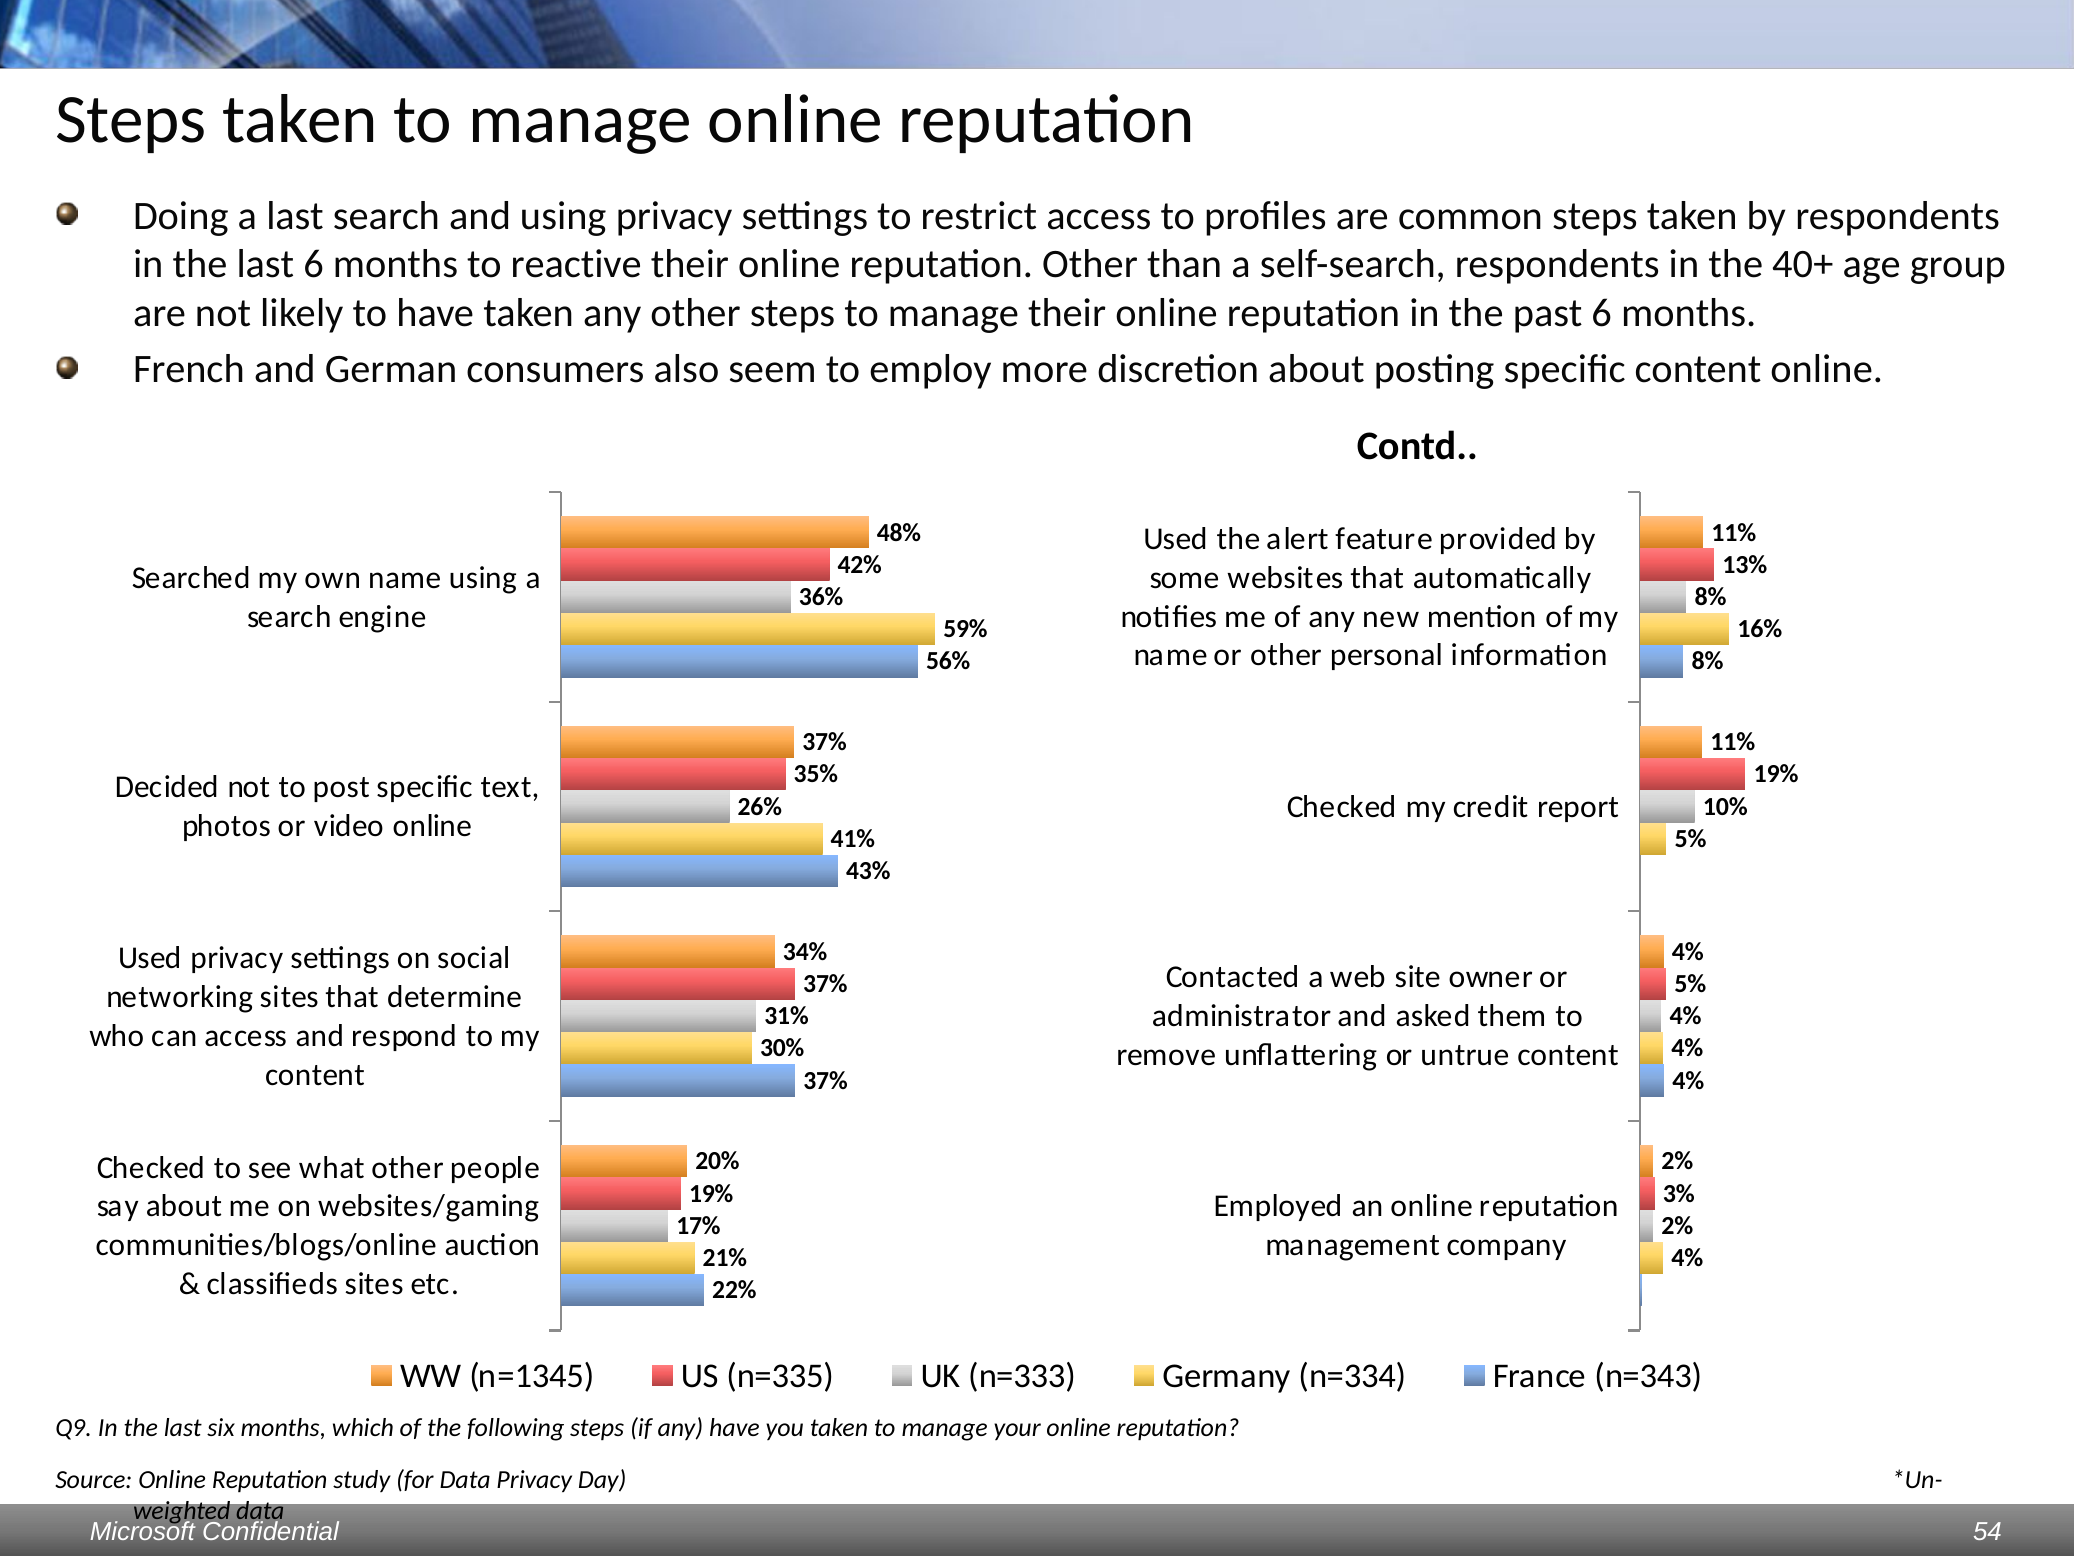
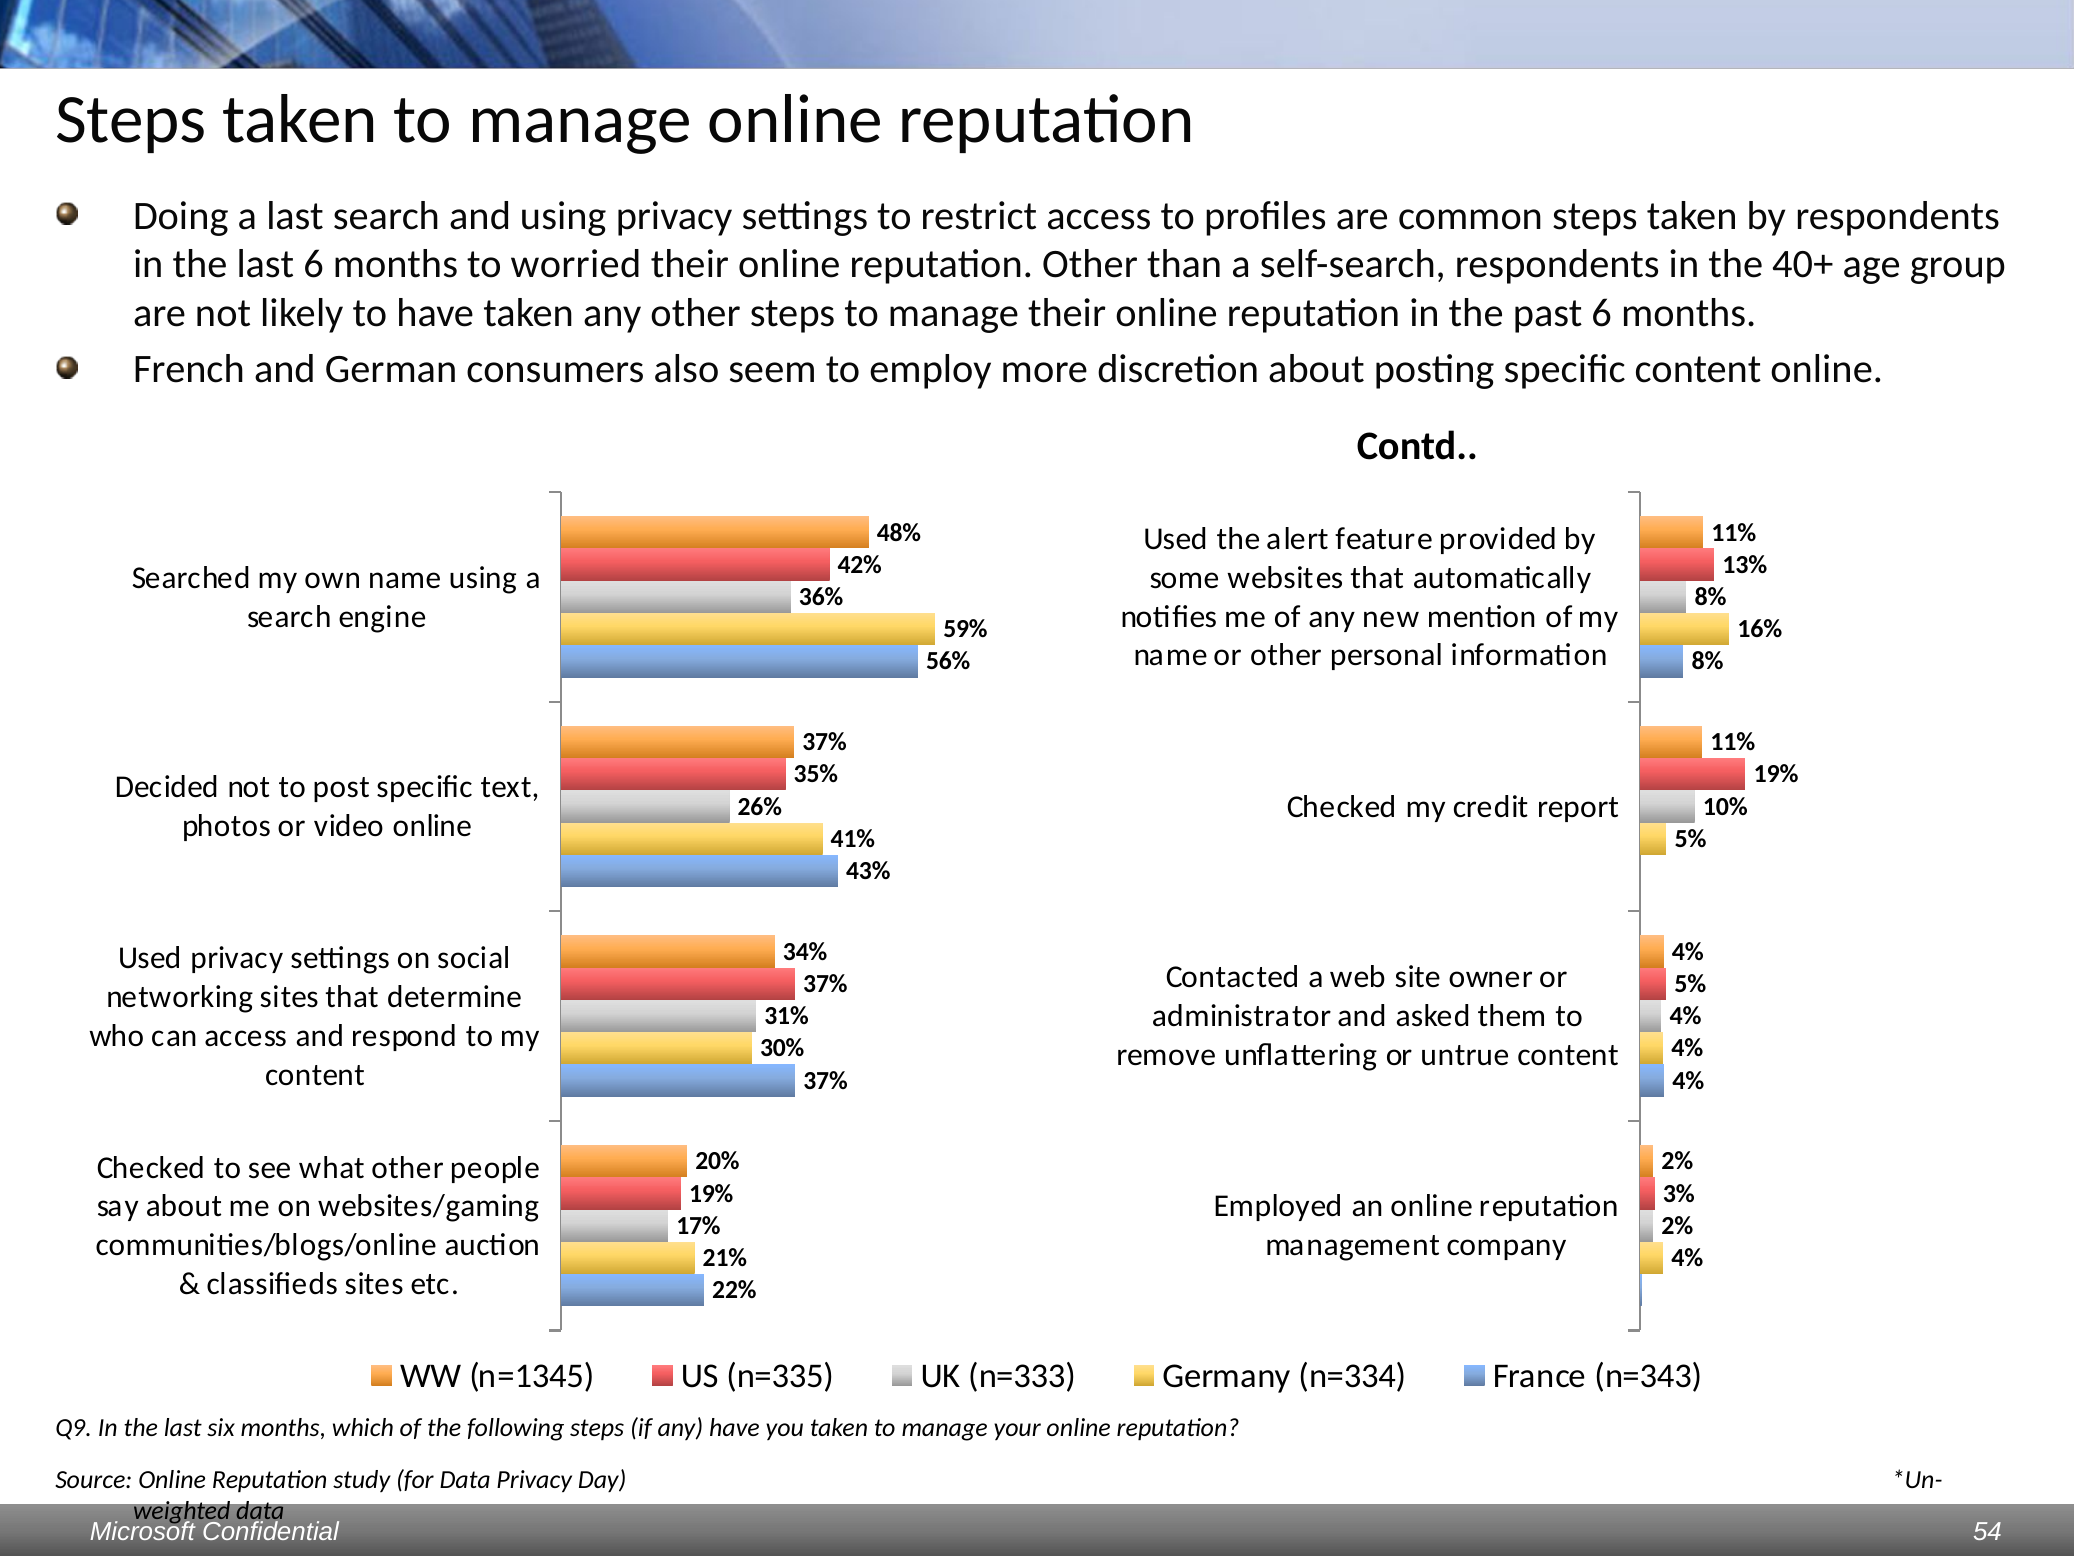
reactive: reactive -> worried
